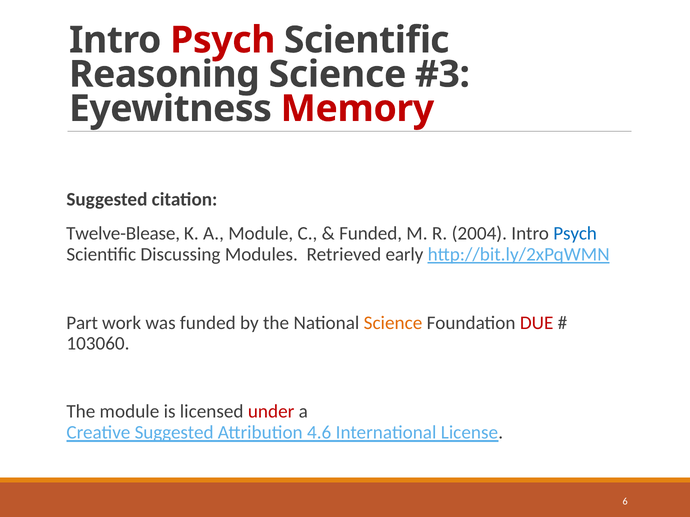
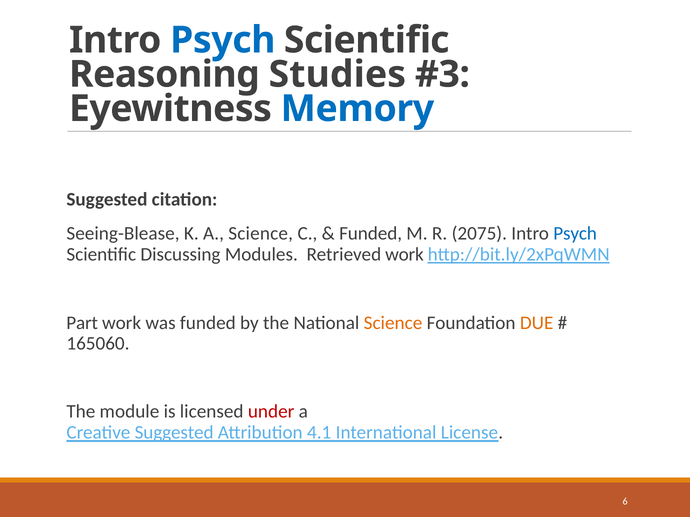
Psych at (223, 40) colour: red -> blue
Reasoning Science: Science -> Studies
Memory colour: red -> blue
Twelve-Blease: Twelve-Blease -> Seeing-Blease
A Module: Module -> Science
2004: 2004 -> 2075
Retrieved early: early -> work
DUE colour: red -> orange
103060: 103060 -> 165060
4.6: 4.6 -> 4.1
